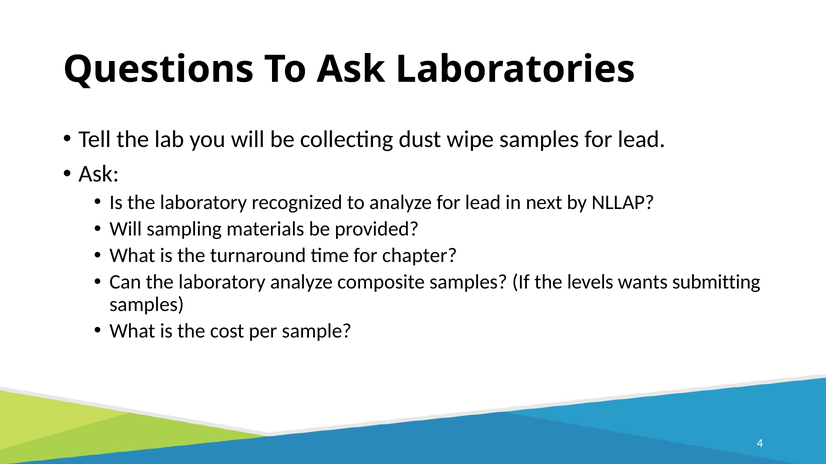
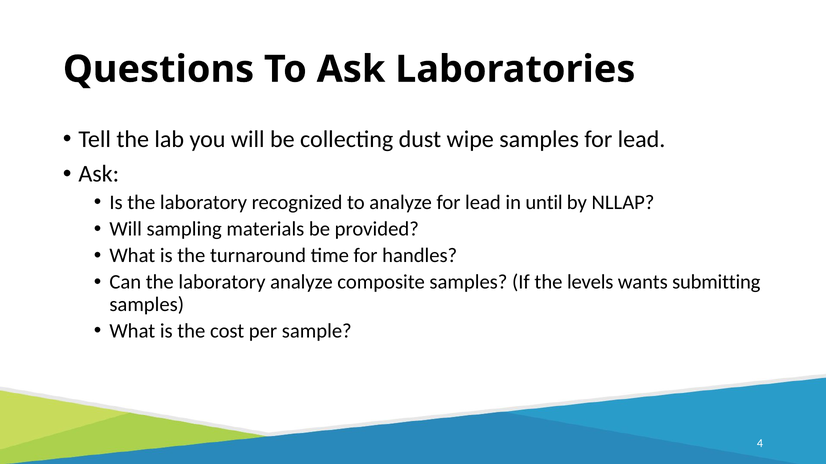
next: next -> until
chapter: chapter -> handles
